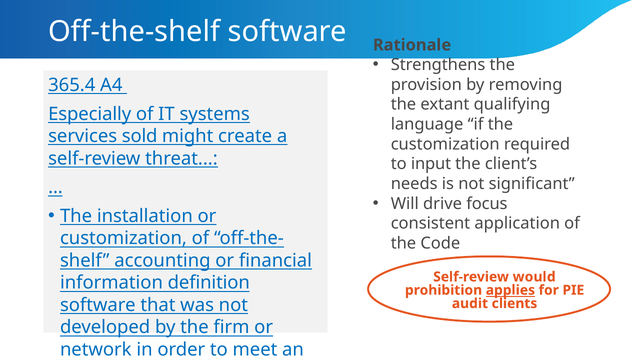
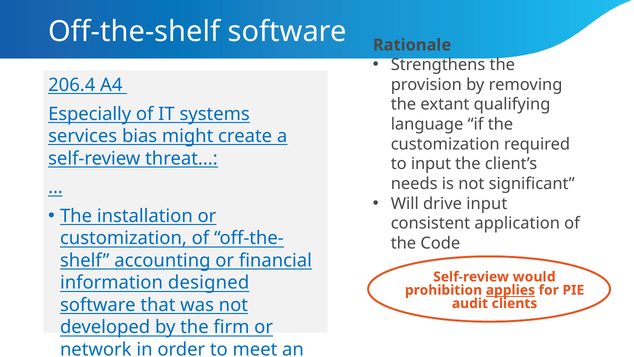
365.4: 365.4 -> 206.4
sold: sold -> bias
drive focus: focus -> input
definition: definition -> designed
